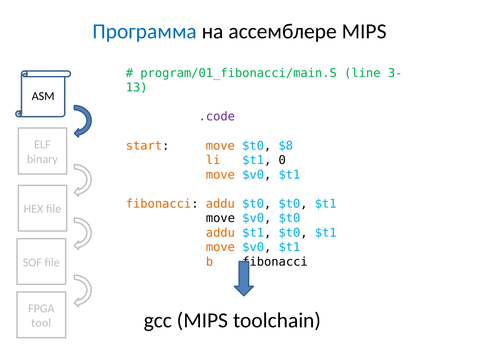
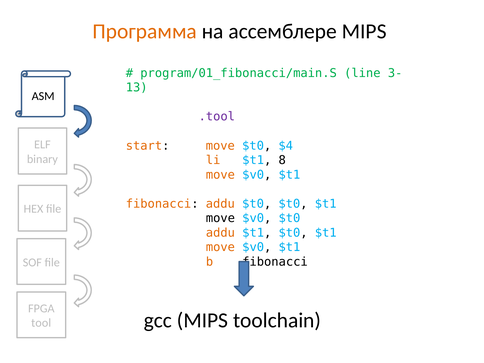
Программа colour: blue -> orange
.code: .code -> .tool
$8: $8 -> $4
0: 0 -> 8
